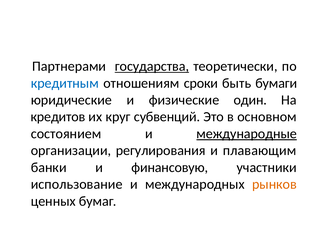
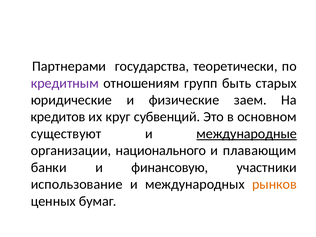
государства underline: present -> none
кредитным colour: blue -> purple
сроки: сроки -> групп
бумаги: бумаги -> старых
один: один -> заем
состоянием: состоянием -> существуют
регулирования: регулирования -> национального
